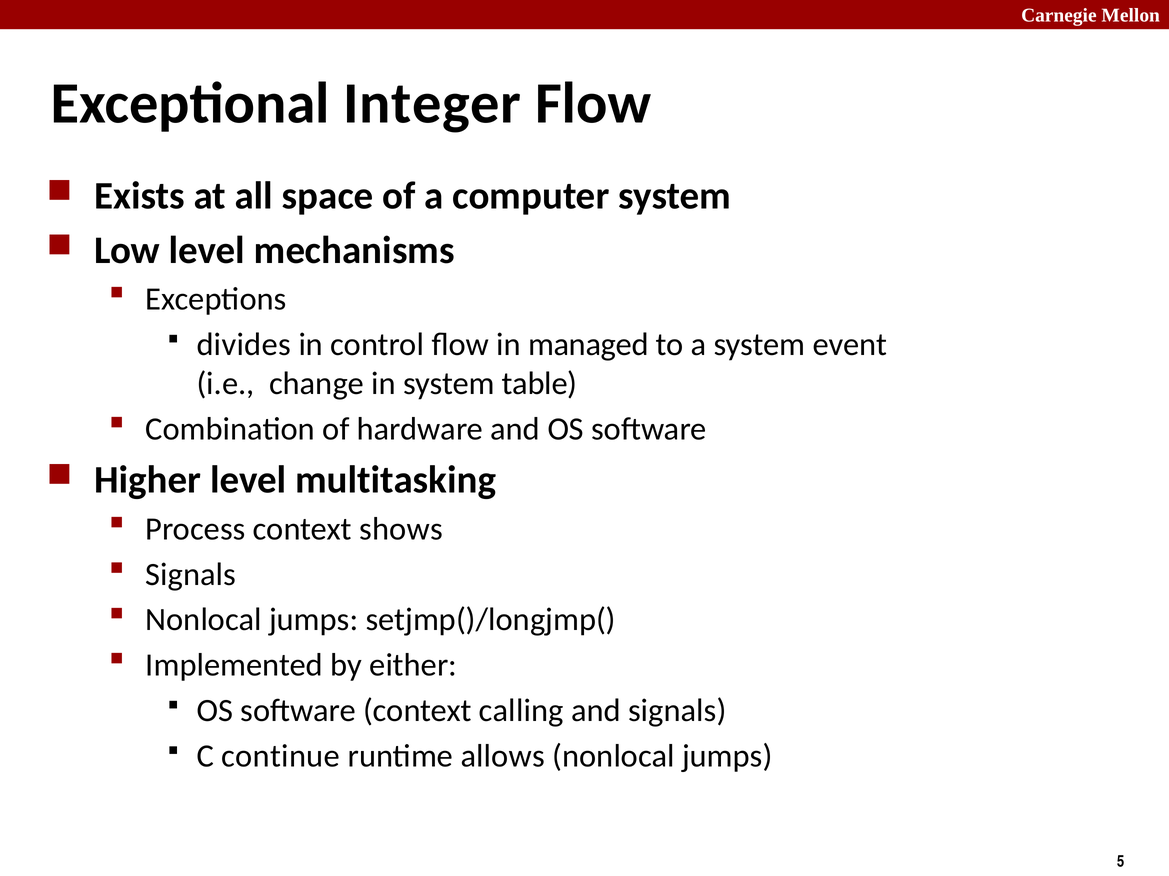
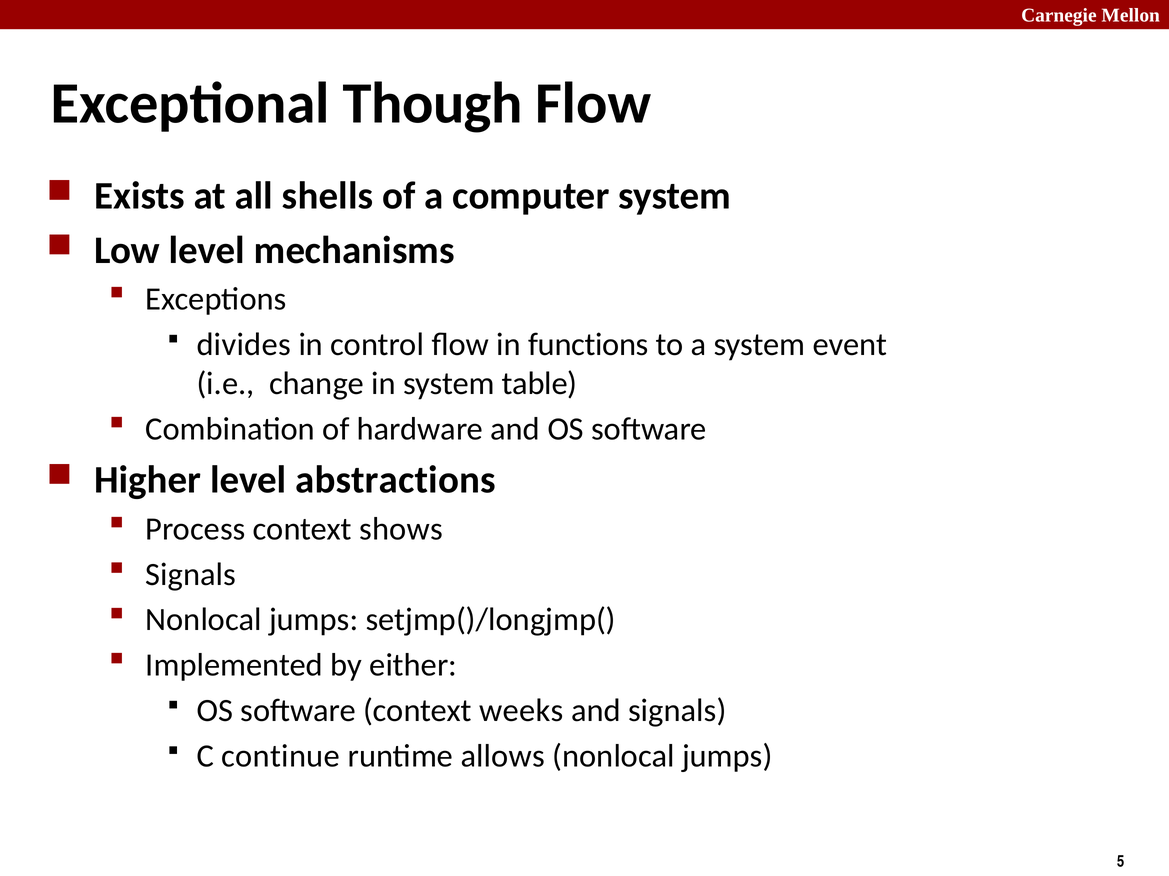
Integer: Integer -> Though
space: space -> shells
managed: managed -> functions
multitasking: multitasking -> abstractions
calling: calling -> weeks
